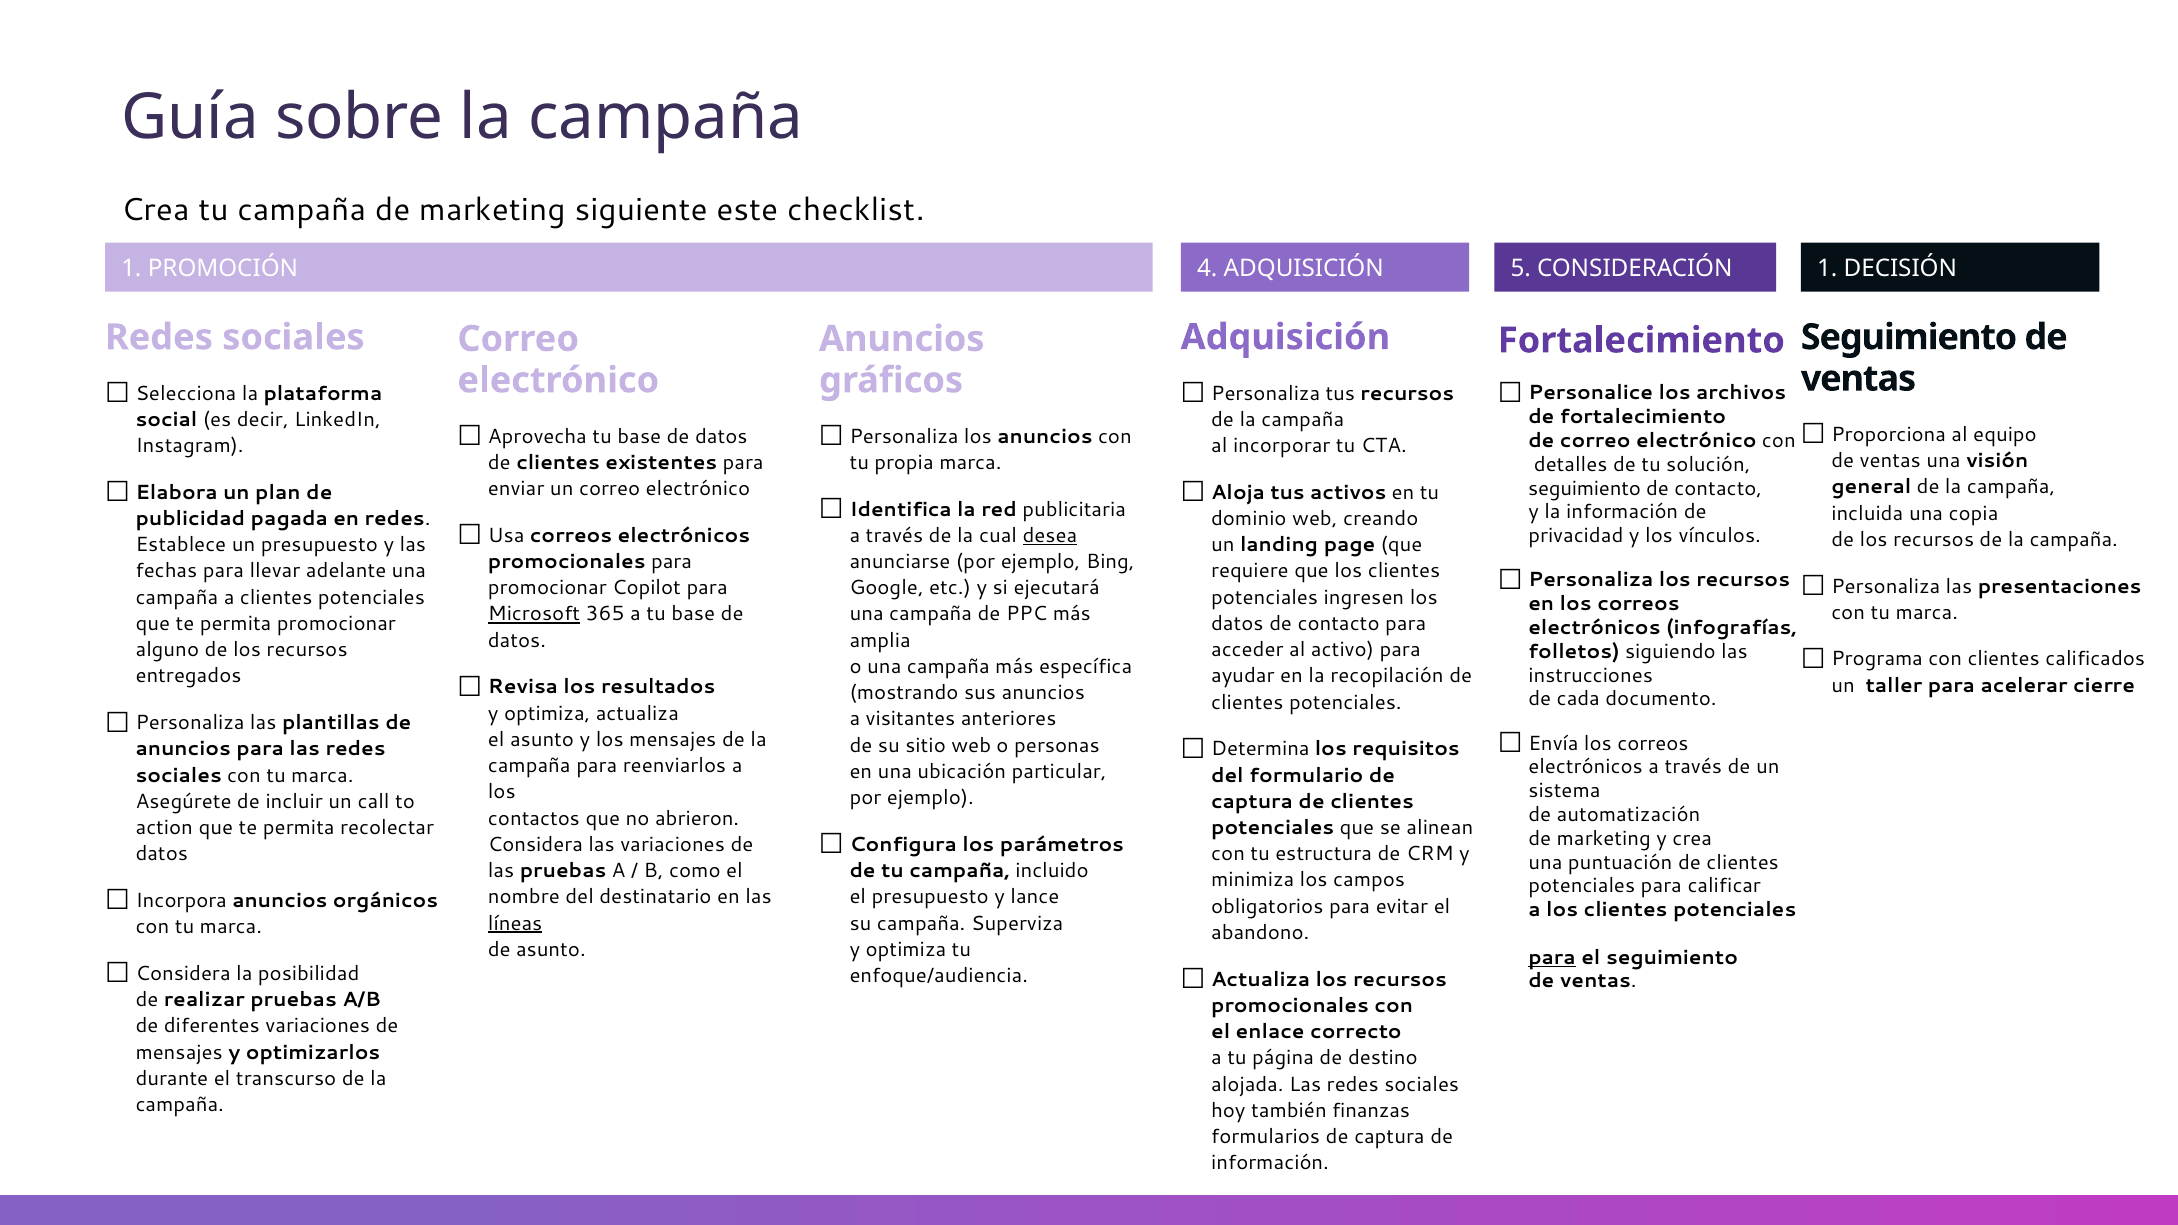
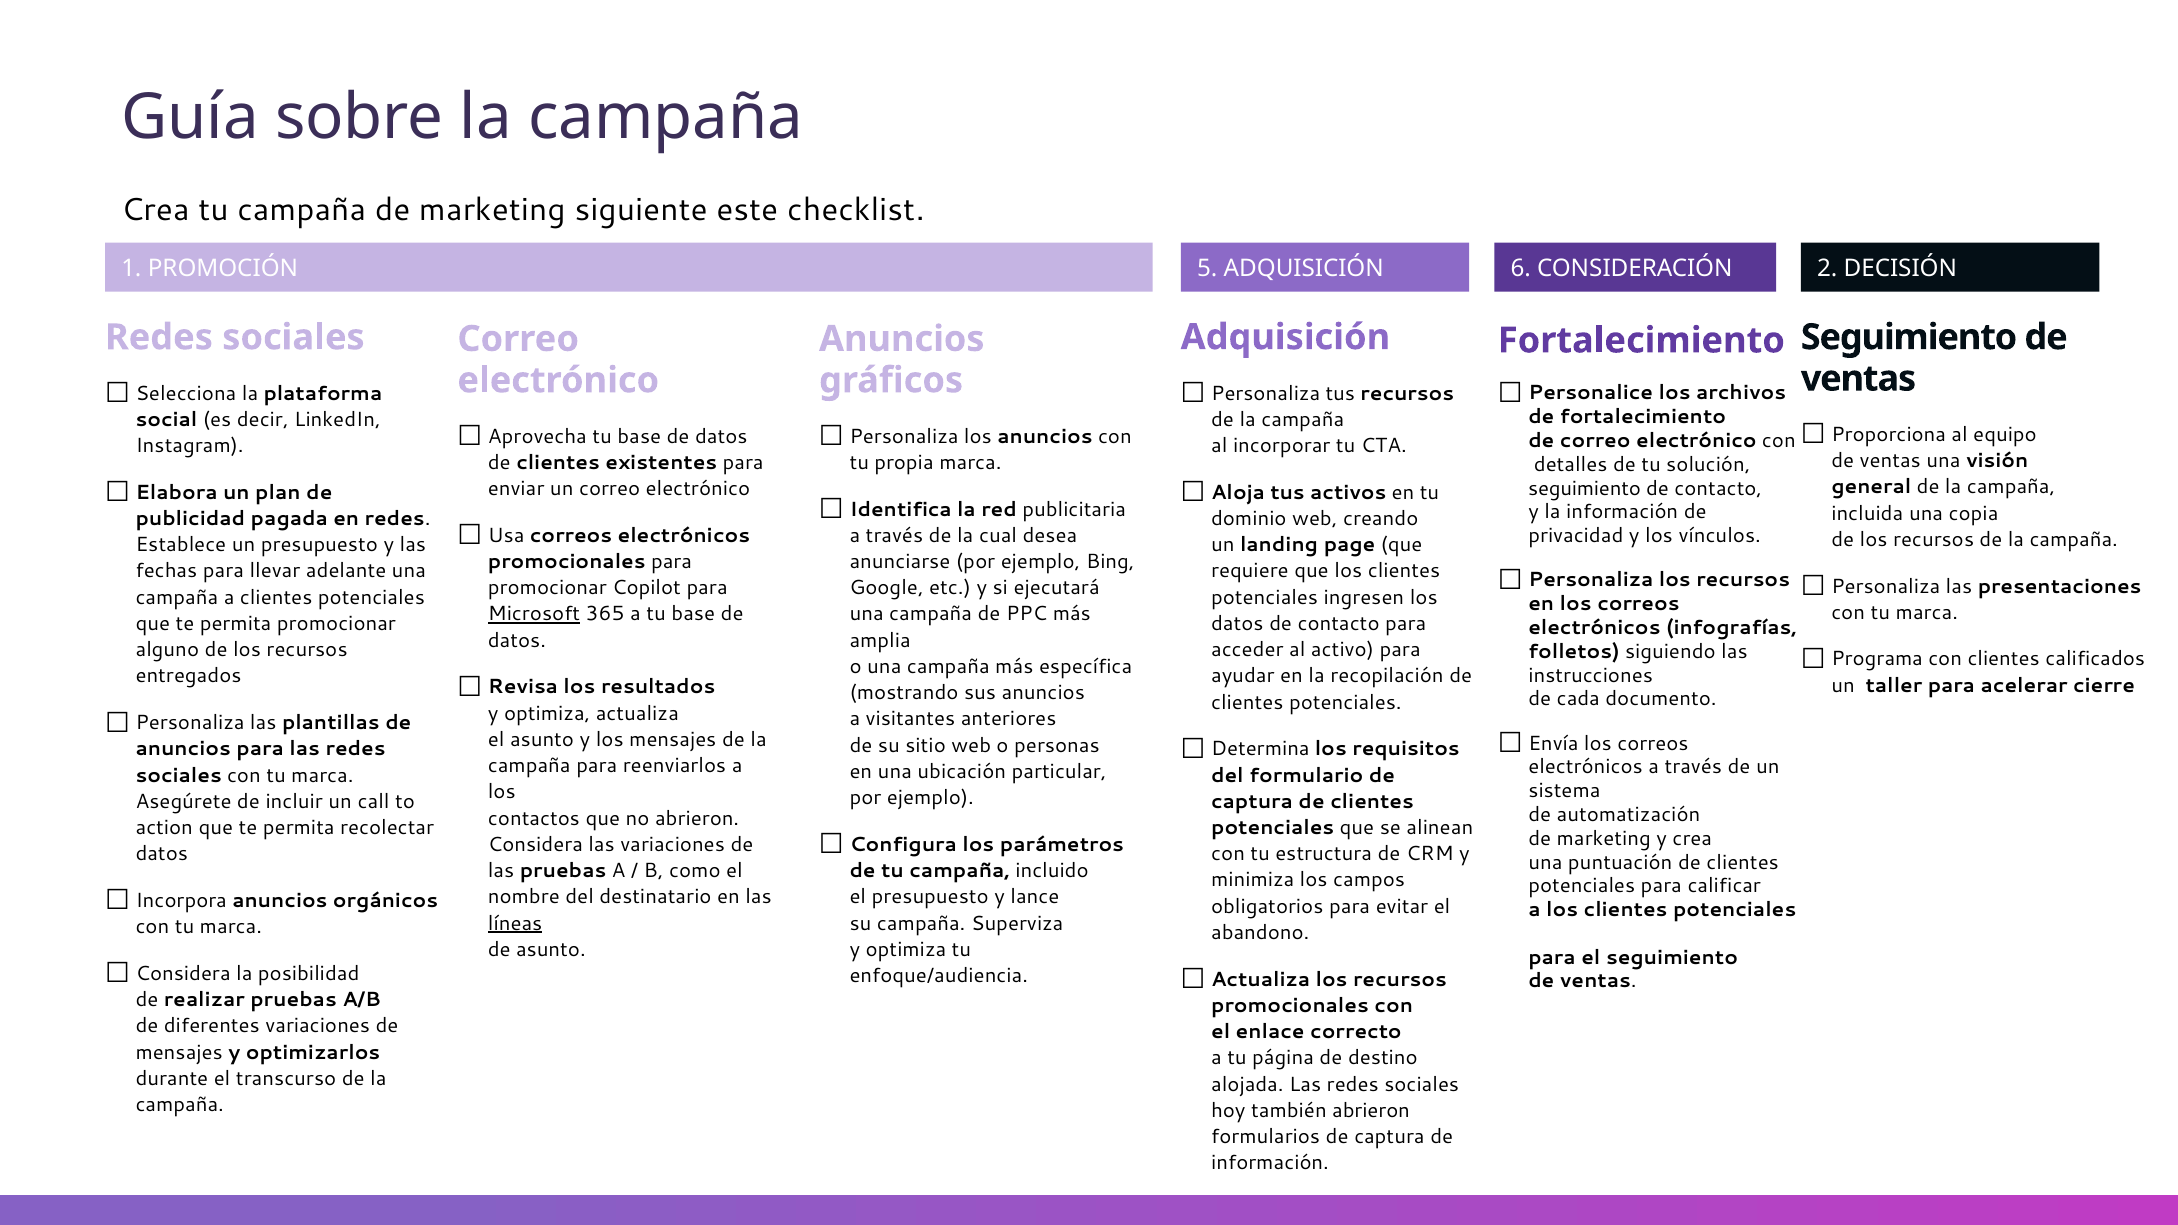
4: 4 -> 5
5: 5 -> 6
CONSIDERACIÓN 1: 1 -> 2
desea underline: present -> none
para at (1552, 958) underline: present -> none
también finanzas: finanzas -> abrieron
